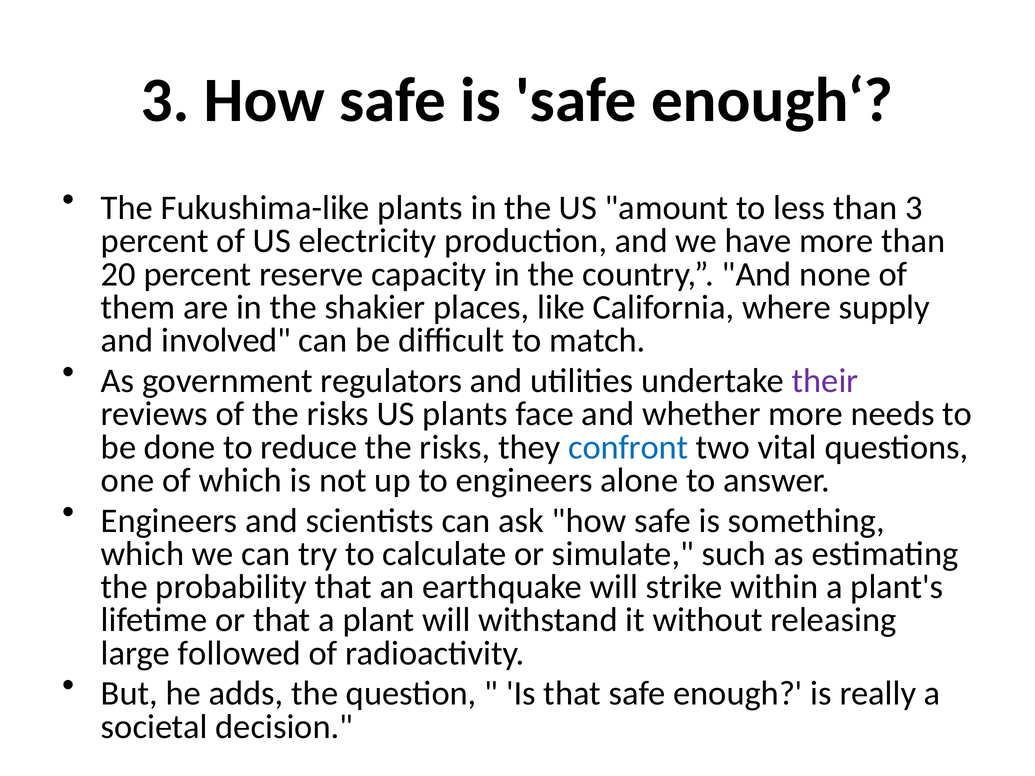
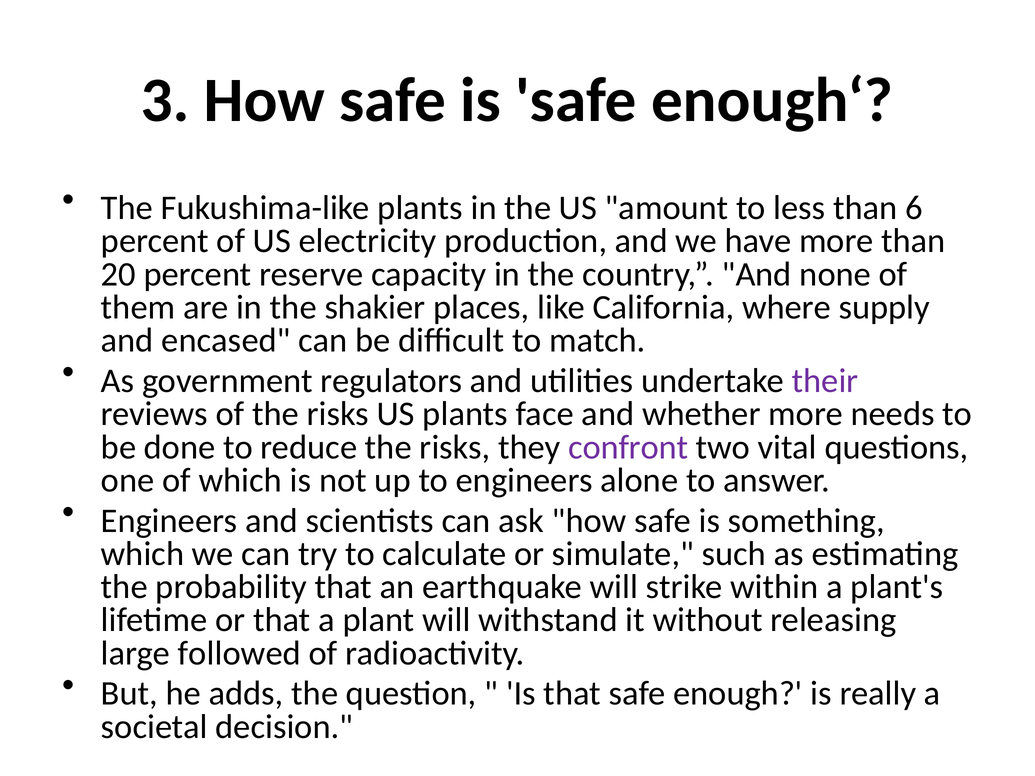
than 3: 3 -> 6
involved: involved -> encased
confront colour: blue -> purple
